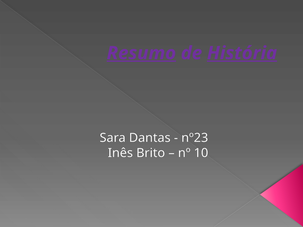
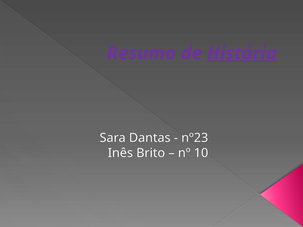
Resumo underline: present -> none
